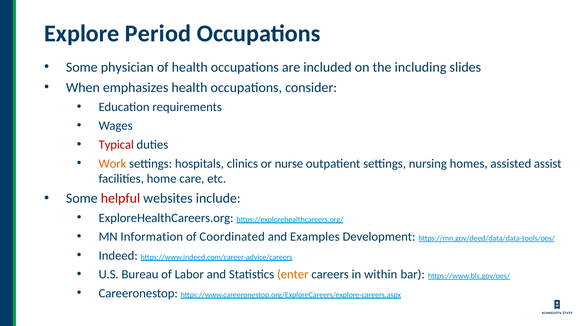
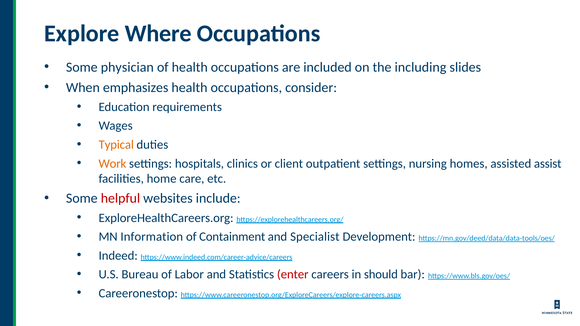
Period: Period -> Where
Typical colour: red -> orange
nurse: nurse -> client
Coordinated: Coordinated -> Containment
Examples: Examples -> Specialist
enter colour: orange -> red
within: within -> should
